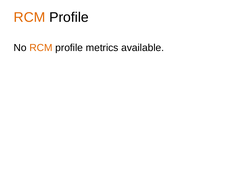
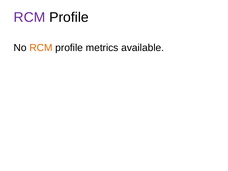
RCM at (30, 17) colour: orange -> purple
